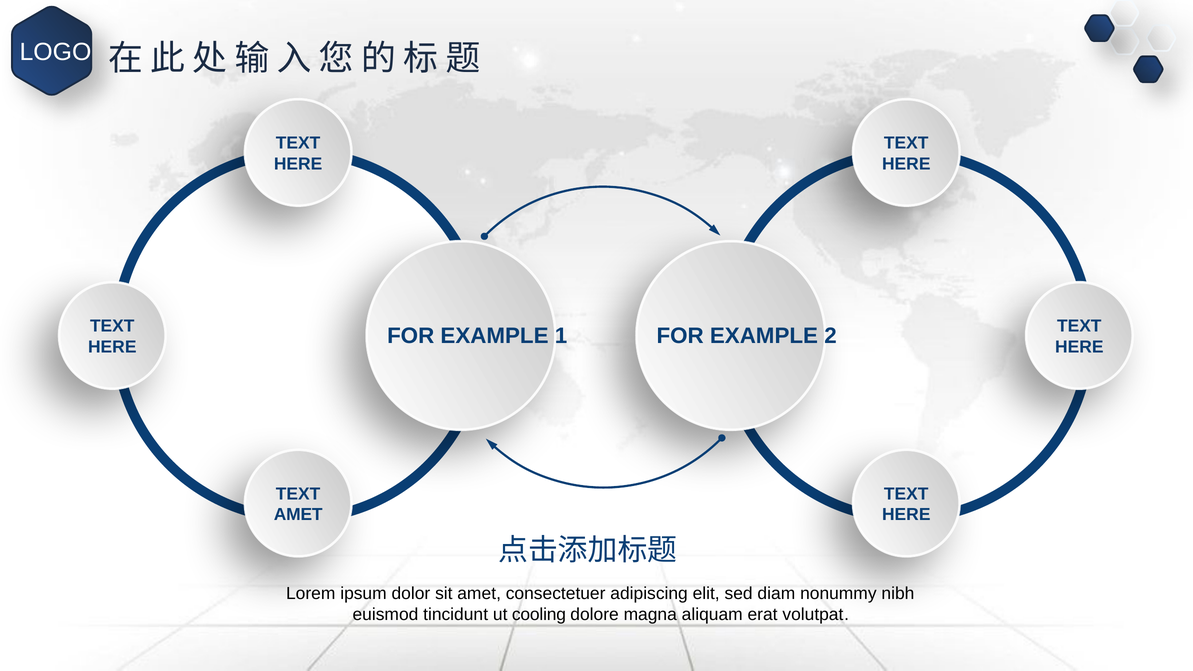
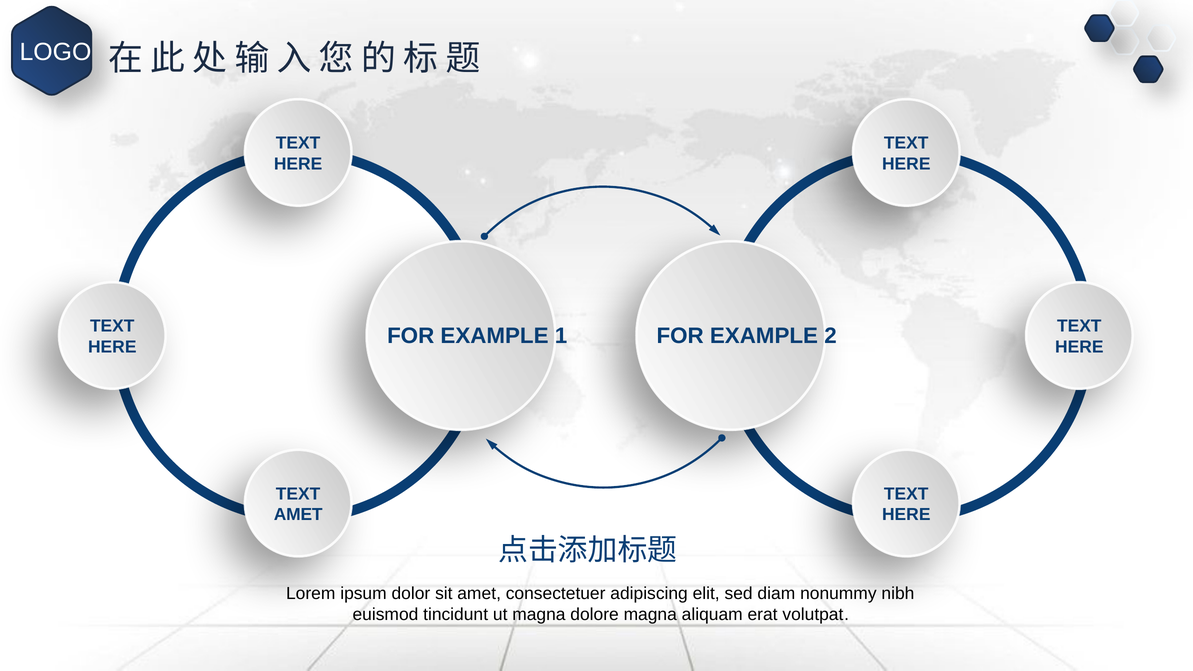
ut cooling: cooling -> magna
